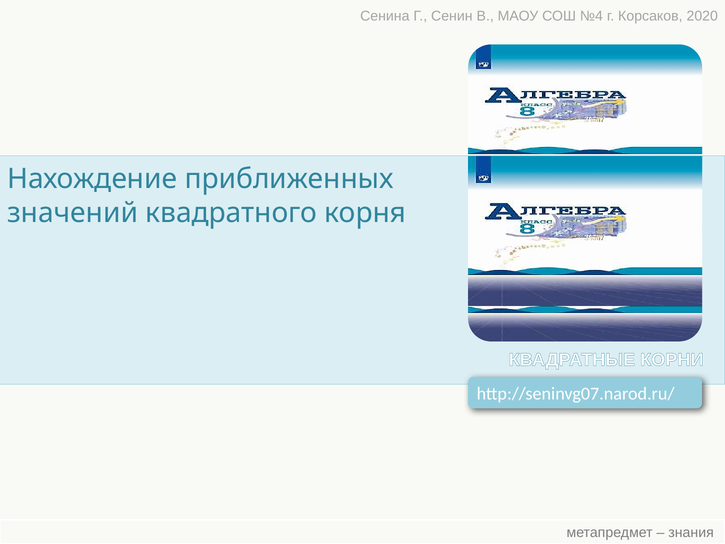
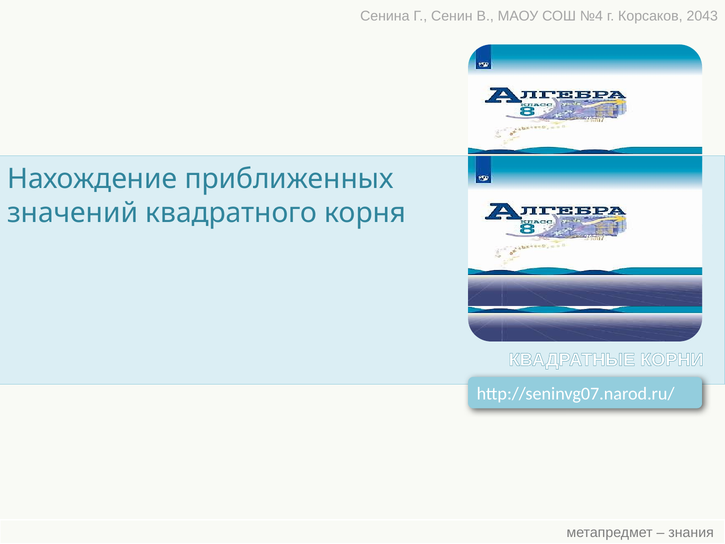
2020: 2020 -> 2043
